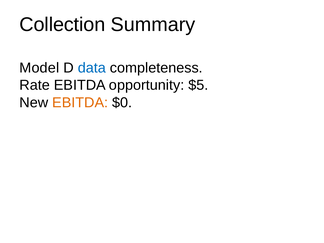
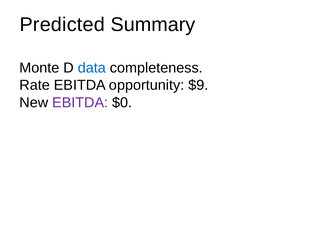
Collection: Collection -> Predicted
Model: Model -> Monte
$5: $5 -> $9
EBITDA at (80, 103) colour: orange -> purple
